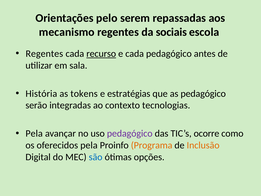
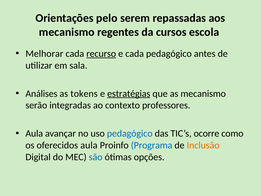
sociais: sociais -> cursos
Regentes at (44, 54): Regentes -> Melhorar
História: História -> Análises
estratégias underline: none -> present
as pedagógico: pedagógico -> mecanismo
tecnologias: tecnologias -> professores
Pela at (34, 133): Pela -> Aula
pedagógico at (130, 133) colour: purple -> blue
oferecidos pela: pela -> aula
Programa colour: orange -> blue
